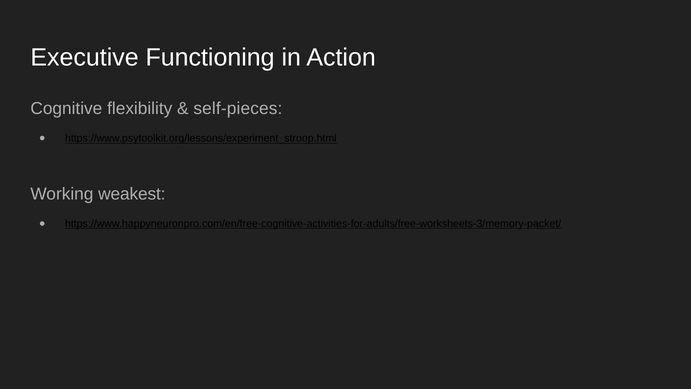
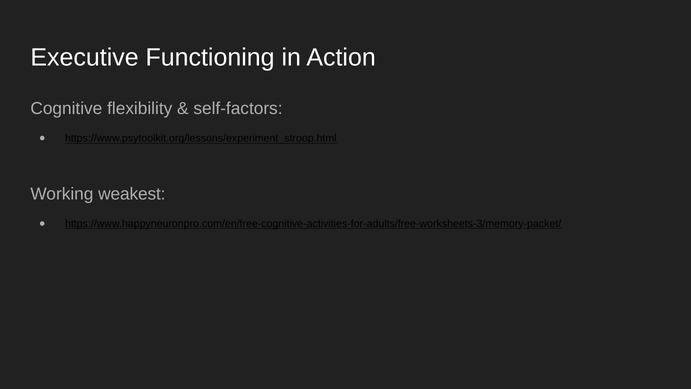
self-pieces: self-pieces -> self-factors
